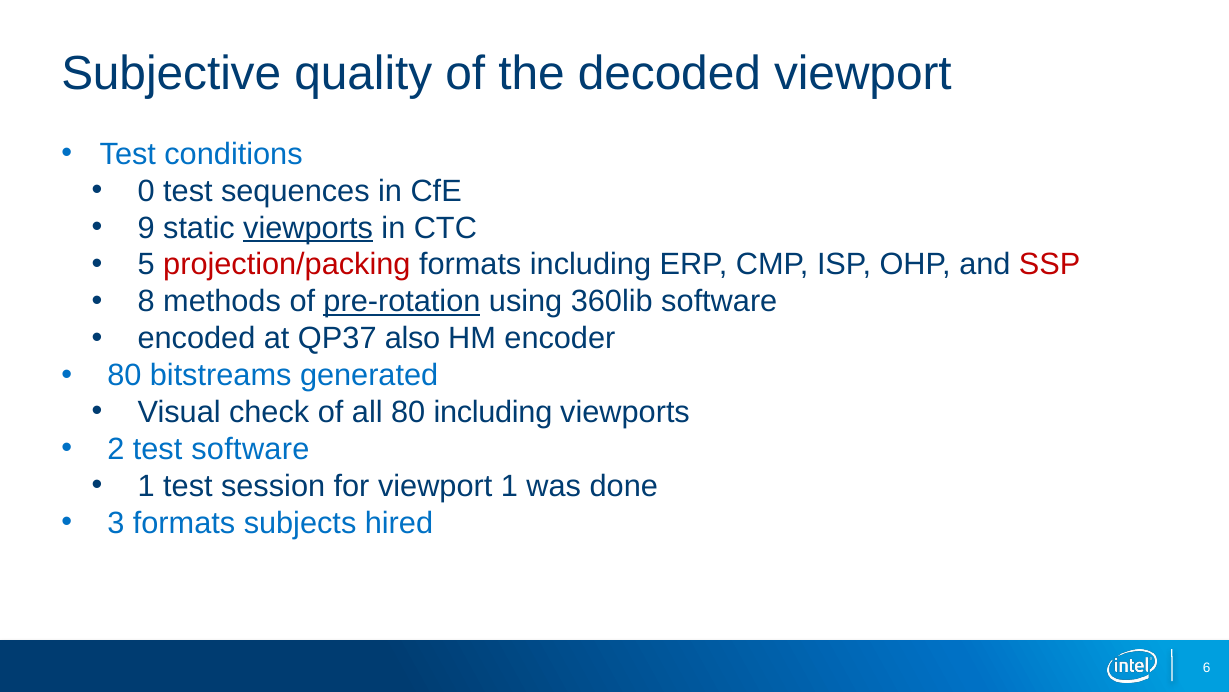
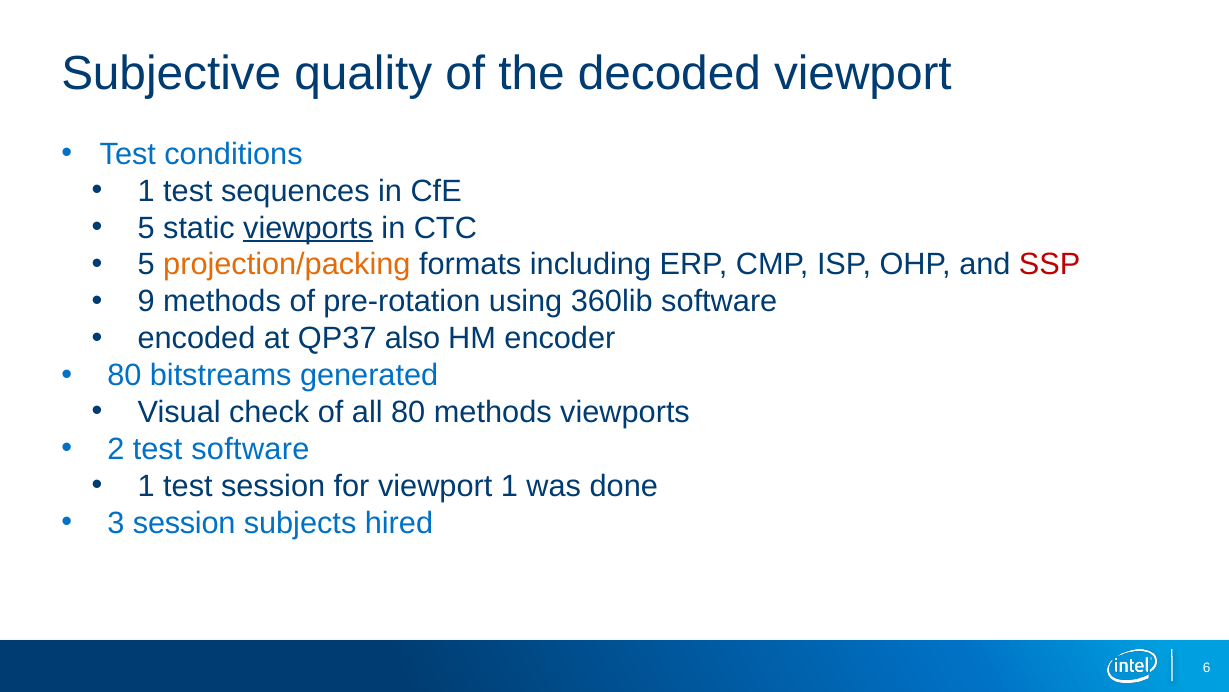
0 at (146, 191): 0 -> 1
9 at (146, 228): 9 -> 5
projection/packing colour: red -> orange
8: 8 -> 9
pre-rotation underline: present -> none
80 including: including -> methods
3 formats: formats -> session
